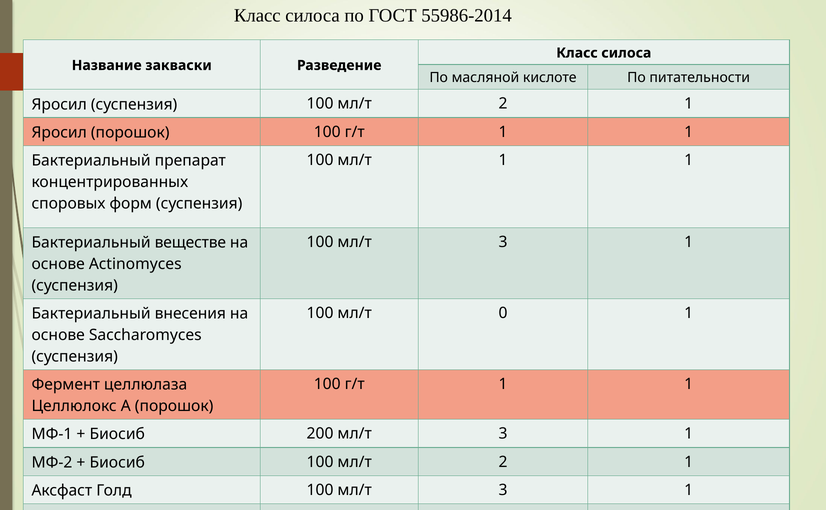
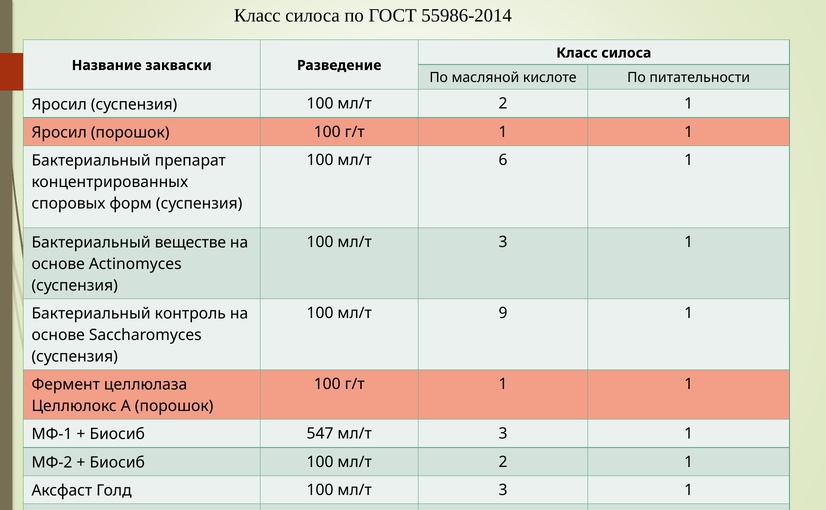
мл/т 1: 1 -> 6
0: 0 -> 9
Бактериальный внесения: внесения -> контроль
200: 200 -> 547
